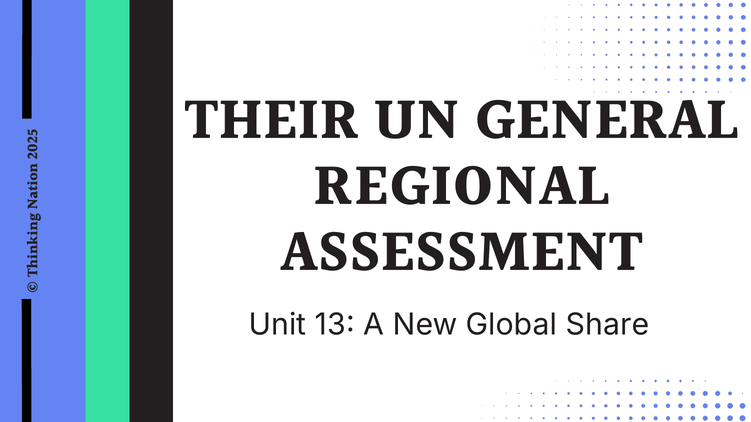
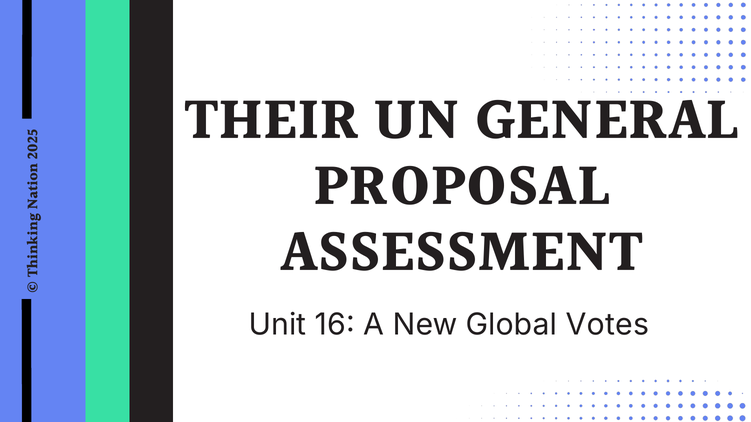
REGIONAL: REGIONAL -> PROPOSAL
13: 13 -> 16
Share: Share -> Votes
